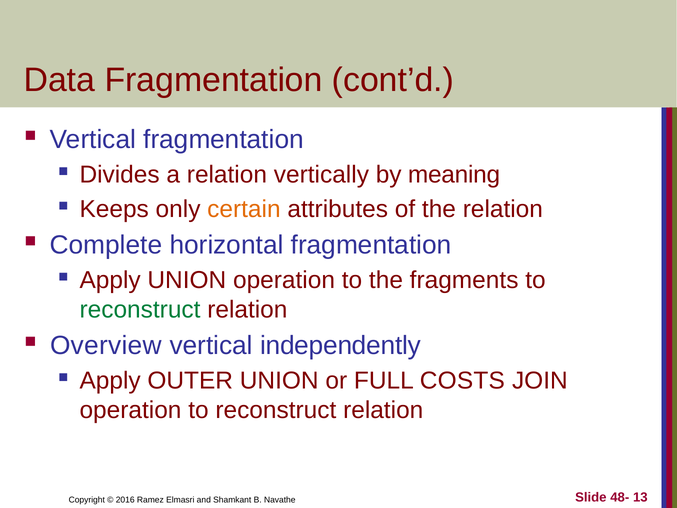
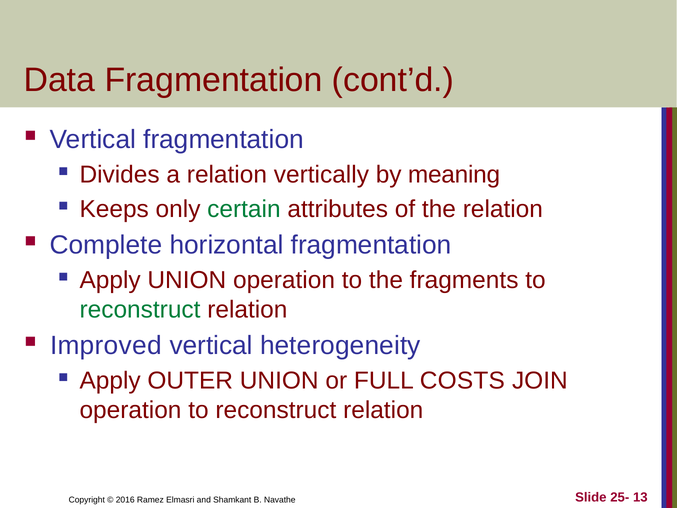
certain colour: orange -> green
Overview: Overview -> Improved
independently: independently -> heterogeneity
48-: 48- -> 25-
